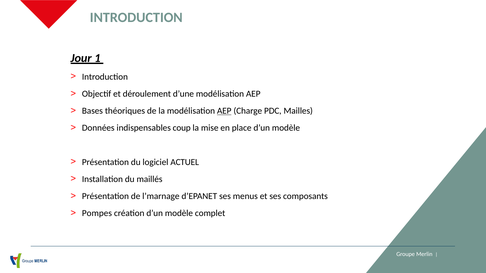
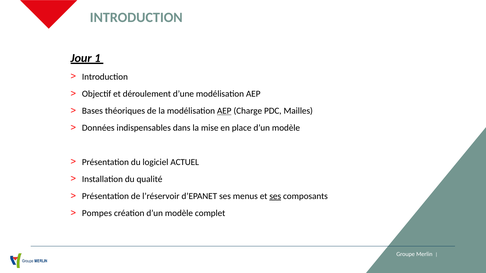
coup: coup -> dans
maillés: maillés -> qualité
l’marnage: l’marnage -> l’réservoir
ses at (275, 196) underline: none -> present
